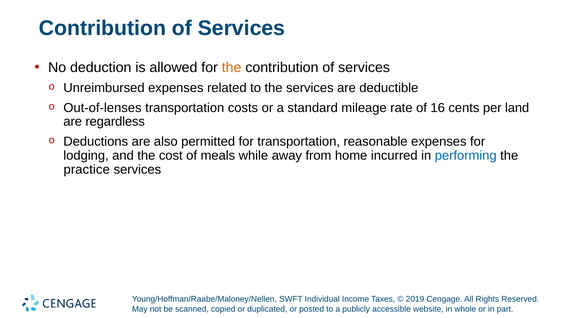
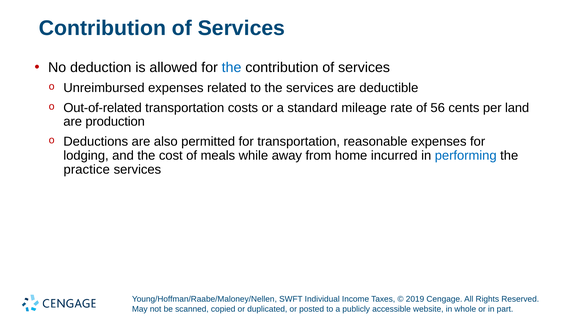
the at (232, 67) colour: orange -> blue
Out-of-lenses: Out-of-lenses -> Out-of-related
16: 16 -> 56
regardless: regardless -> production
